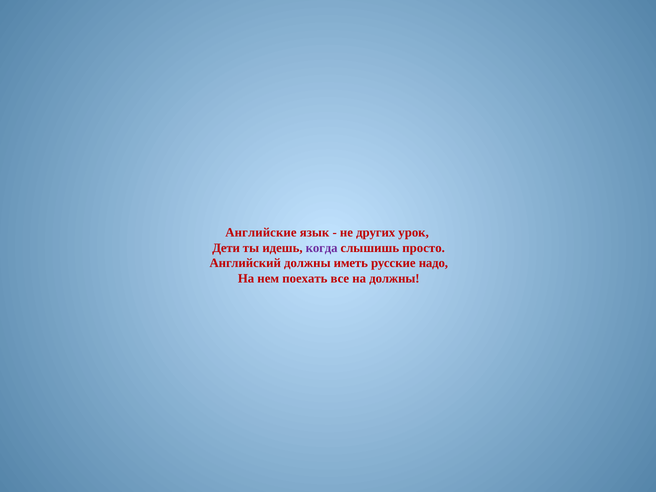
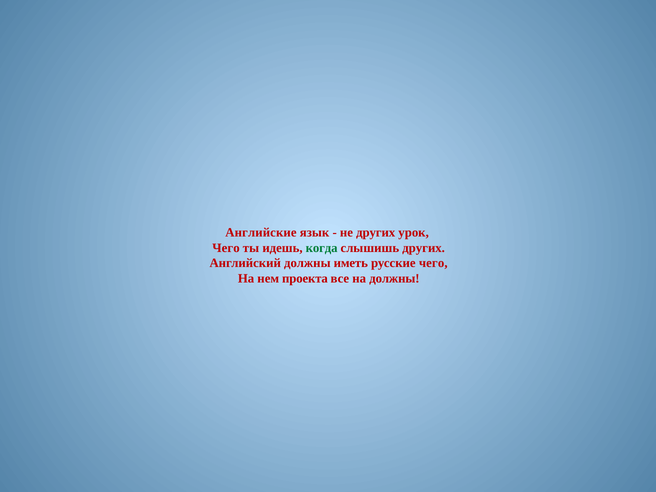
Дети at (226, 248): Дети -> Чего
когда colour: purple -> green
слышишь просто: просто -> других
русские надо: надо -> чего
поехать: поехать -> проекта
